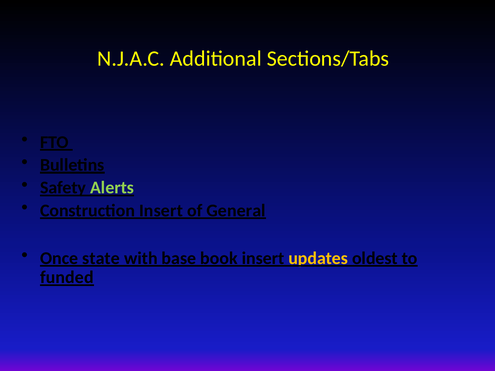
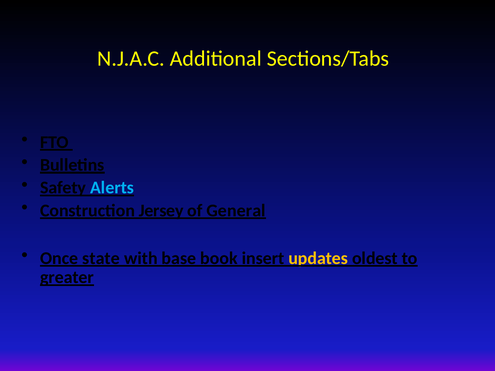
Alerts colour: light green -> light blue
Construction Insert: Insert -> Jersey
funded: funded -> greater
